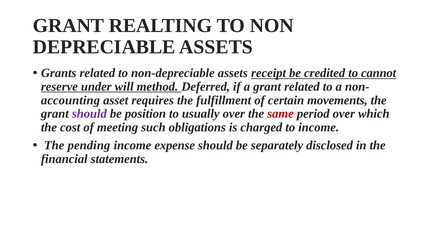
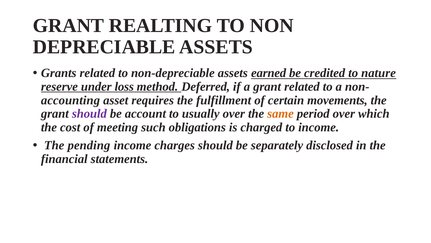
receipt: receipt -> earned
cannot: cannot -> nature
will: will -> loss
position: position -> account
same colour: red -> orange
expense: expense -> charges
